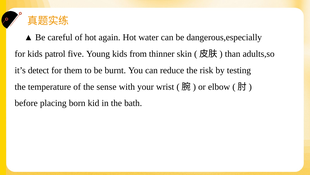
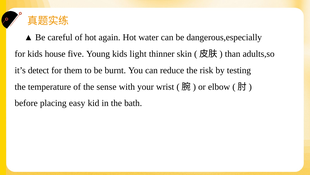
patrol: patrol -> house
from: from -> light
born: born -> easy
